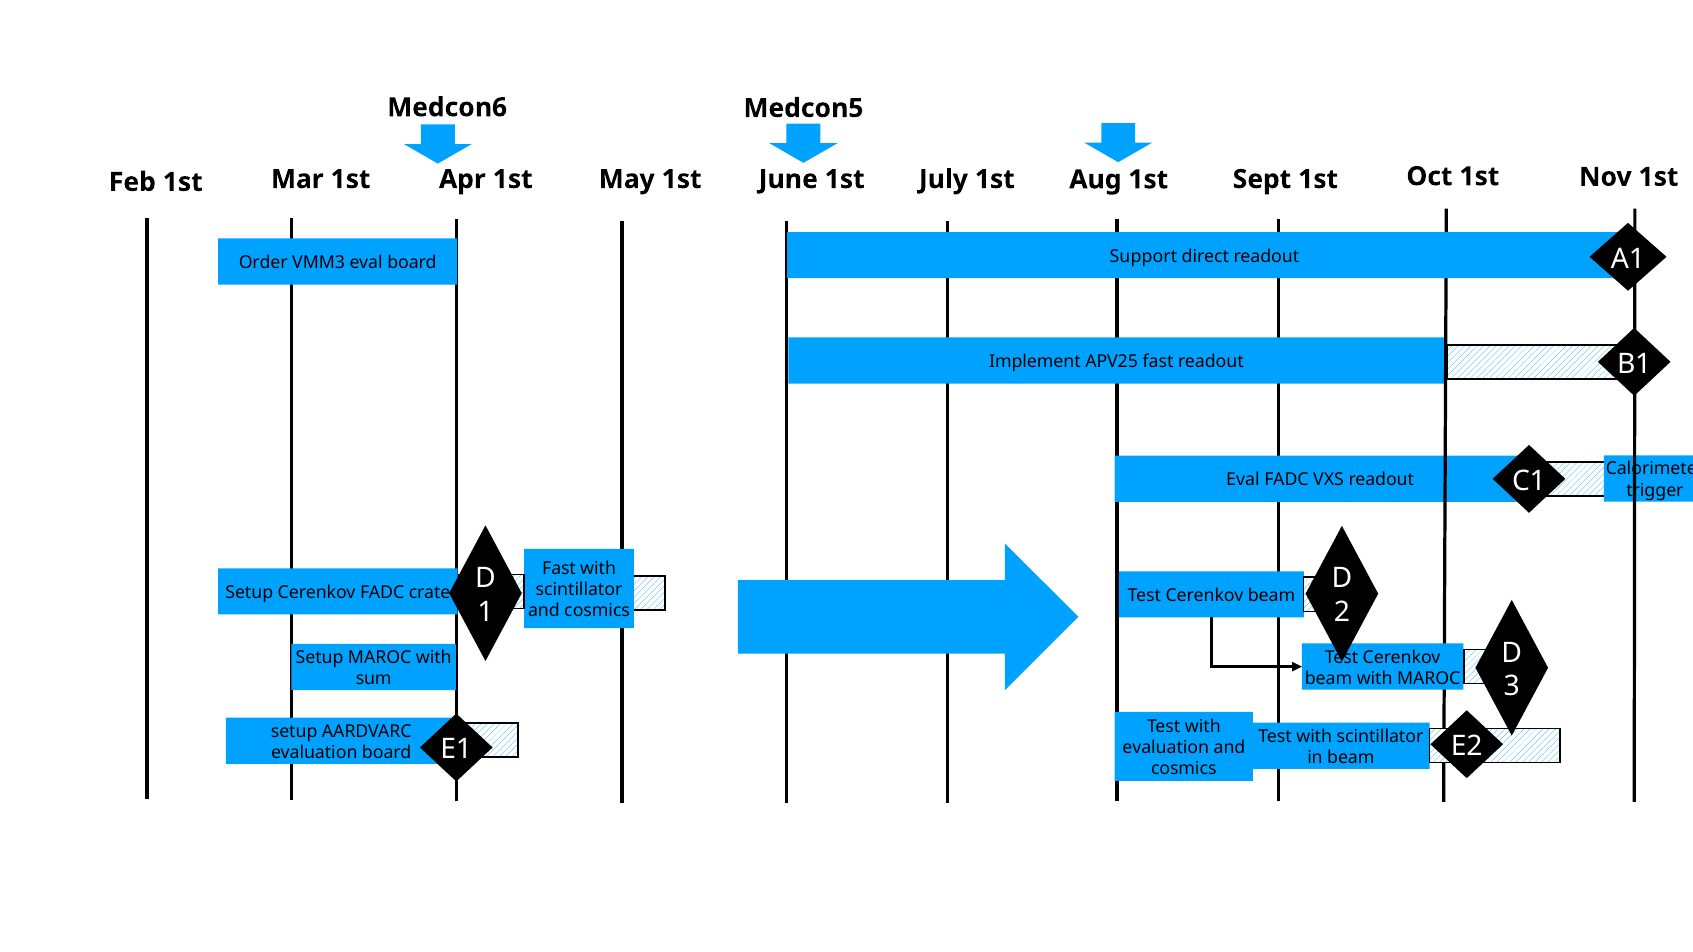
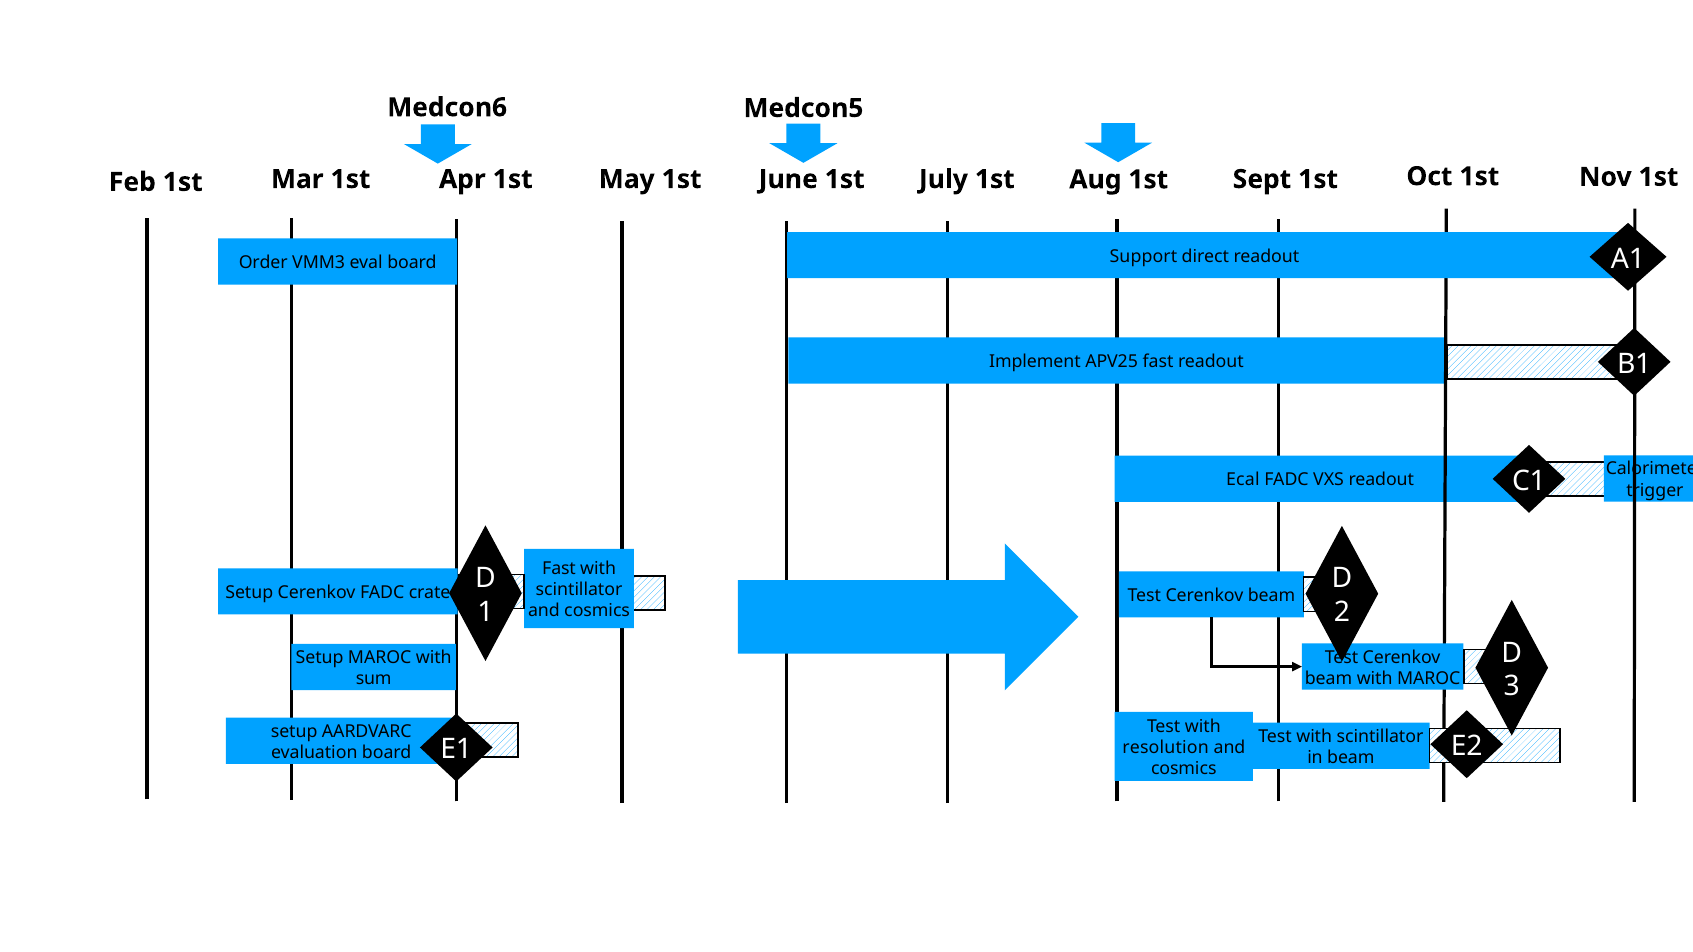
Eval at (1243, 480): Eval -> Ecal
evaluation at (1166, 748): evaluation -> resolution
